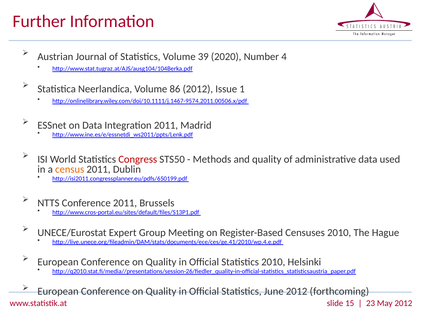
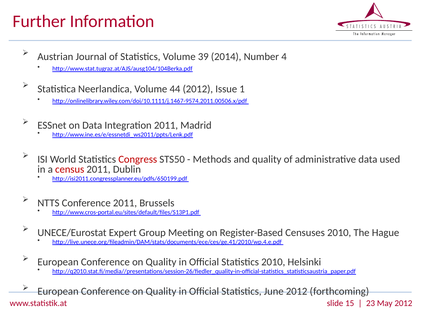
2020: 2020 -> 2014
86: 86 -> 44
census colour: orange -> red
